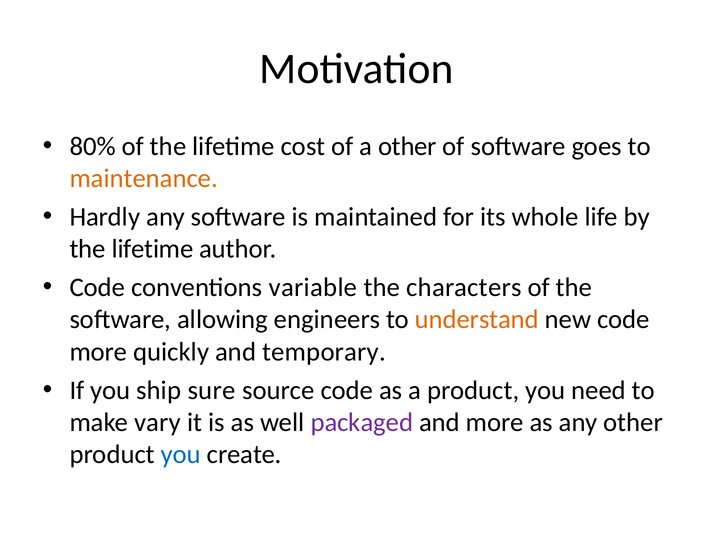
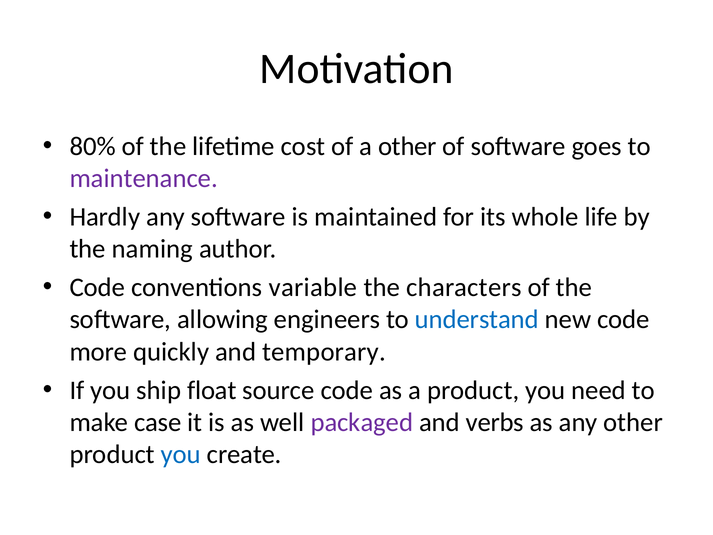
maintenance colour: orange -> purple
lifetime at (153, 249): lifetime -> naming
understand colour: orange -> blue
sure: sure -> float
vary: vary -> case
and more: more -> verbs
